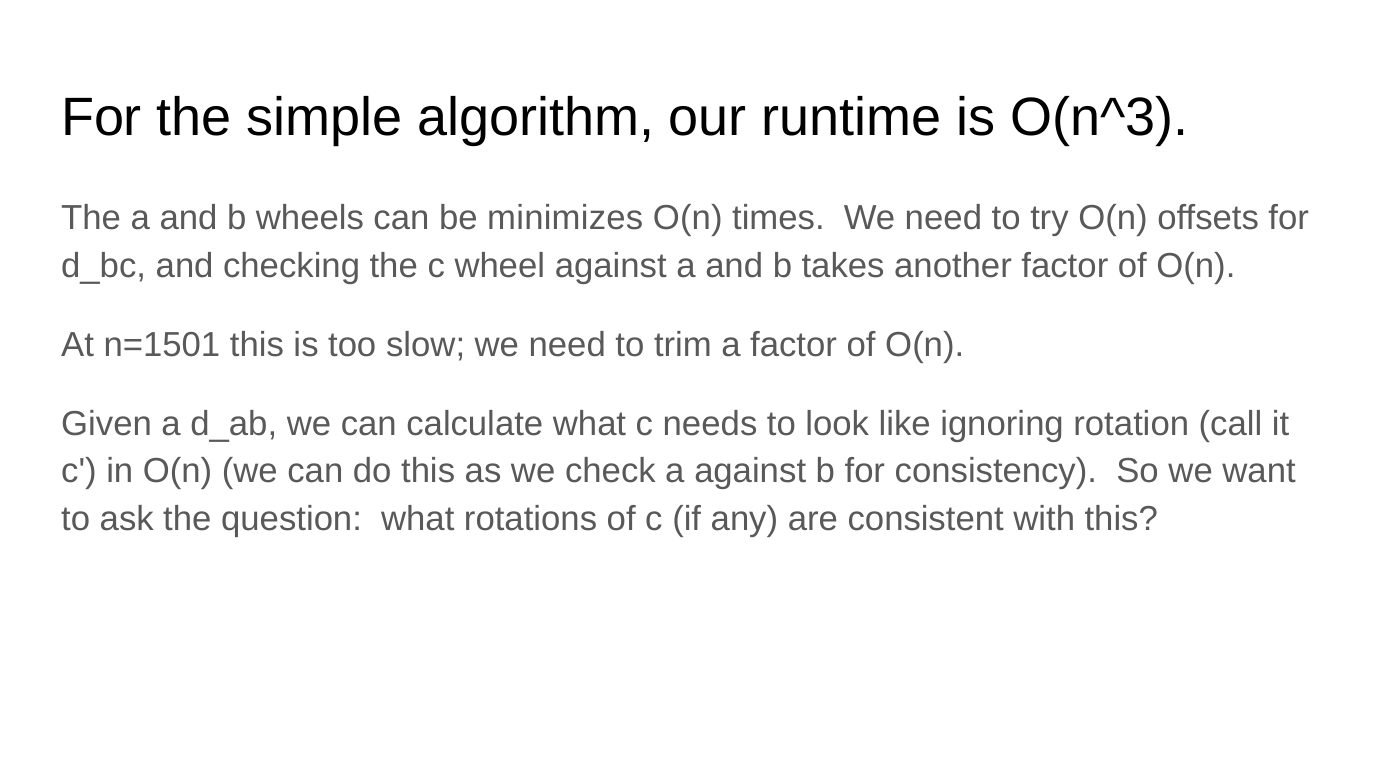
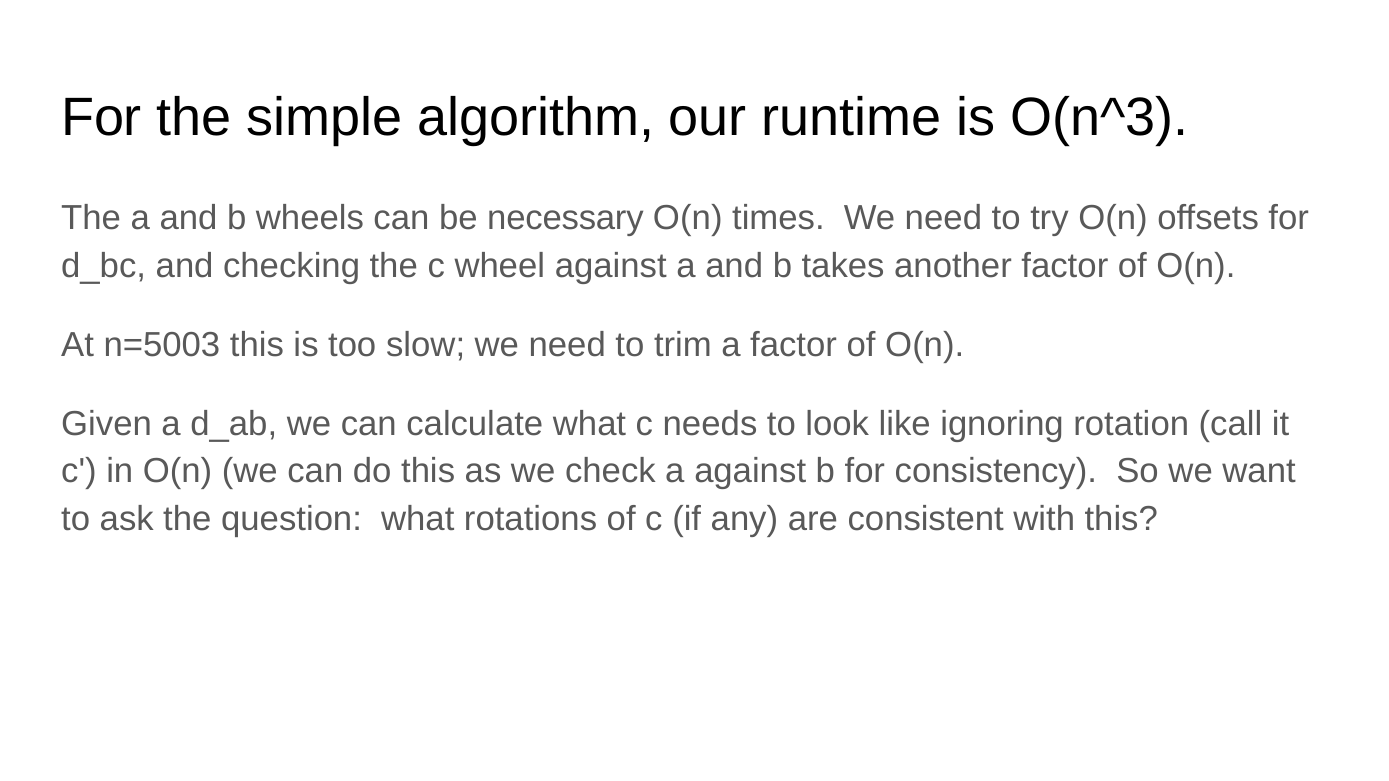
minimizes: minimizes -> necessary
n=1501: n=1501 -> n=5003
